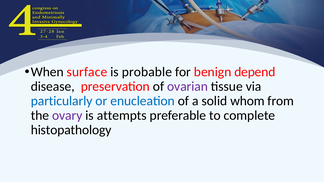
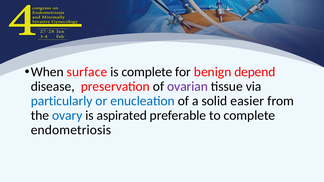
is probable: probable -> complete
whom: whom -> easier
ovary colour: purple -> blue
attempts: attempts -> aspirated
histopathology: histopathology -> endometriosis
